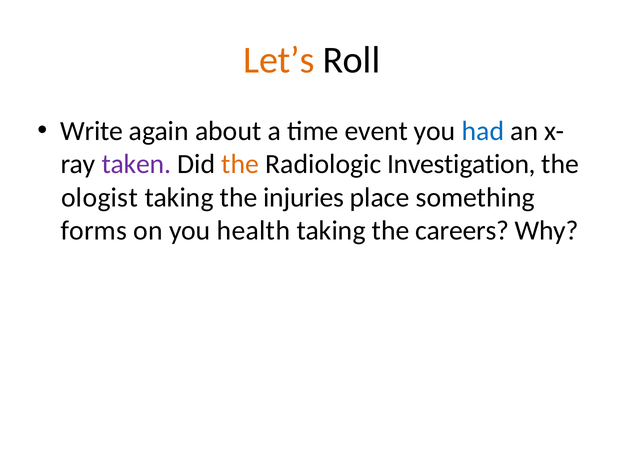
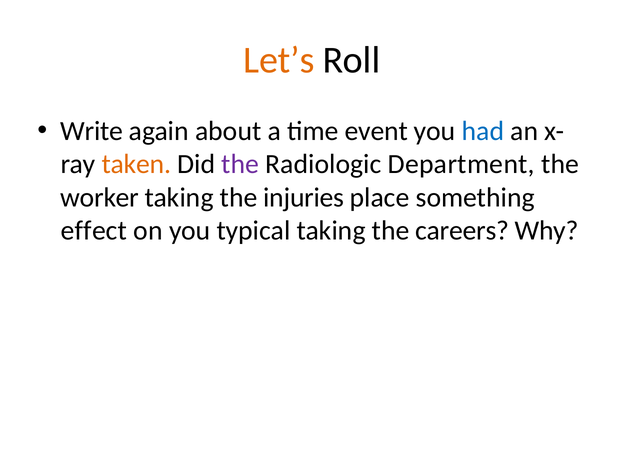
taken colour: purple -> orange
the at (240, 164) colour: orange -> purple
Investigation: Investigation -> Department
ologist: ologist -> worker
forms: forms -> effect
health: health -> typical
